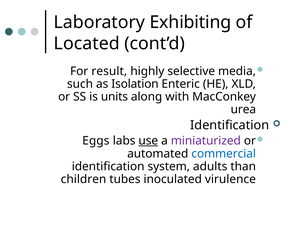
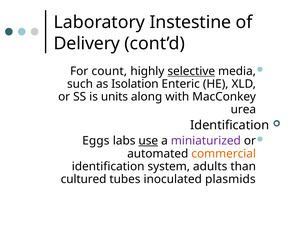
Exhibiting: Exhibiting -> Instestine
Located: Located -> Delivery
result: result -> count
selective underline: none -> present
commercial colour: blue -> orange
children: children -> cultured
virulence: virulence -> plasmids
